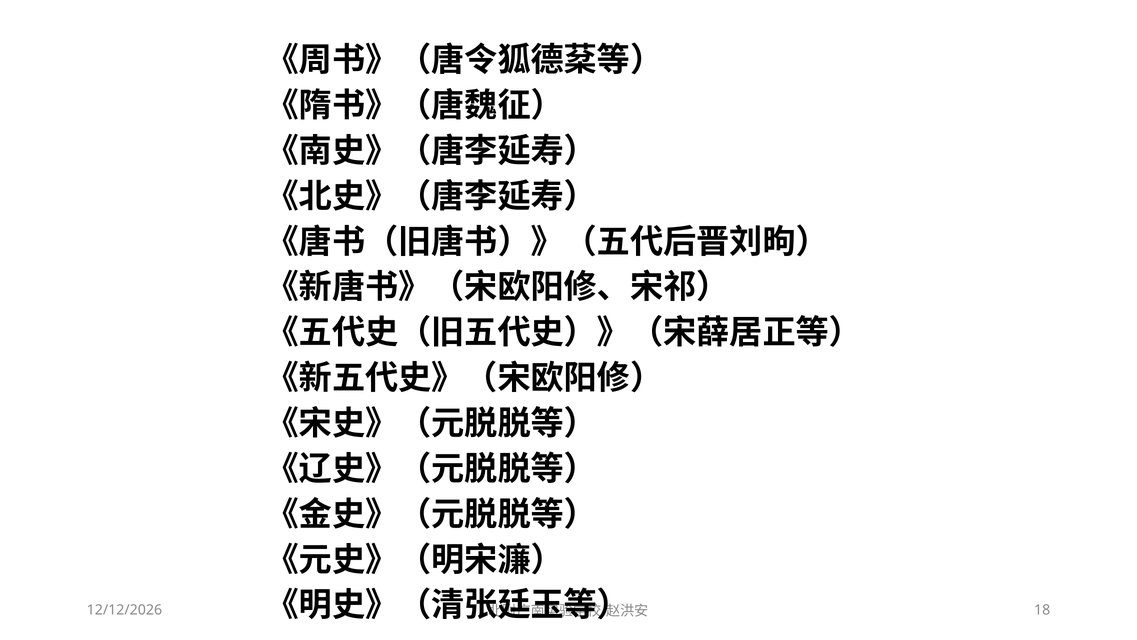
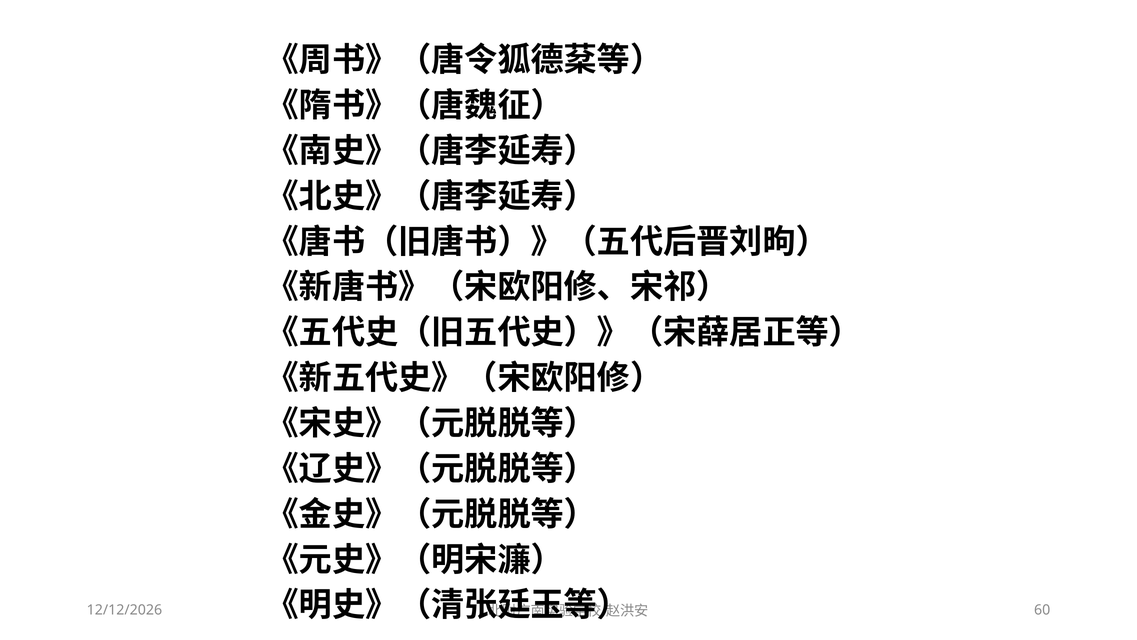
18: 18 -> 60
